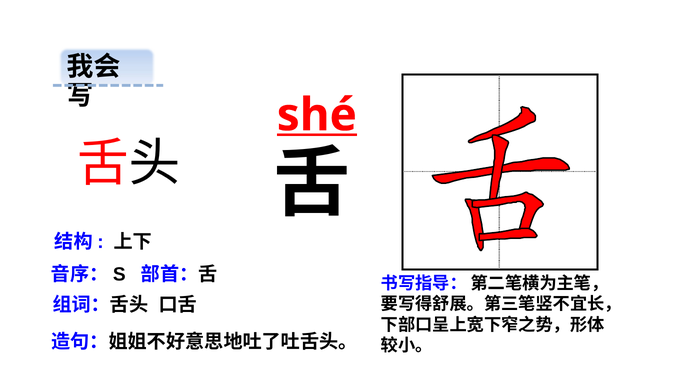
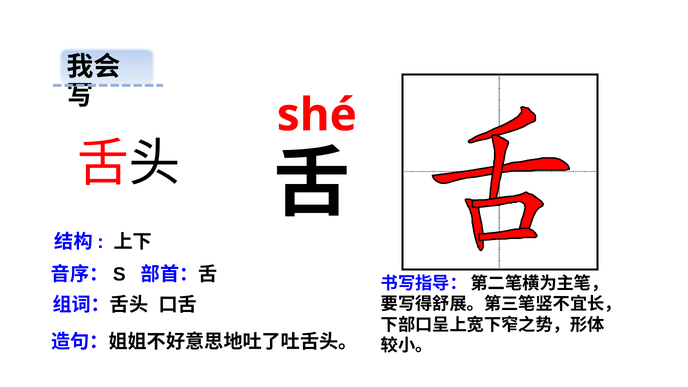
shé underline: present -> none
